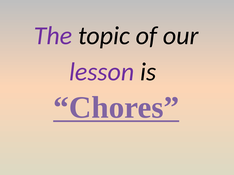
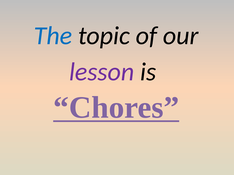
The colour: purple -> blue
